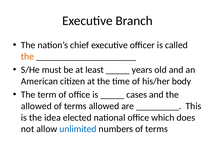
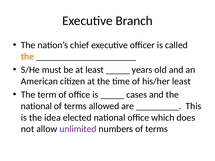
his/her body: body -> least
allowed at (36, 106): allowed -> national
unlimited colour: blue -> purple
